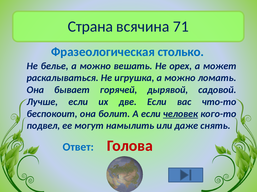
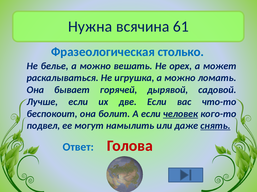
Страна: Страна -> Нужна
71: 71 -> 61
снять underline: none -> present
